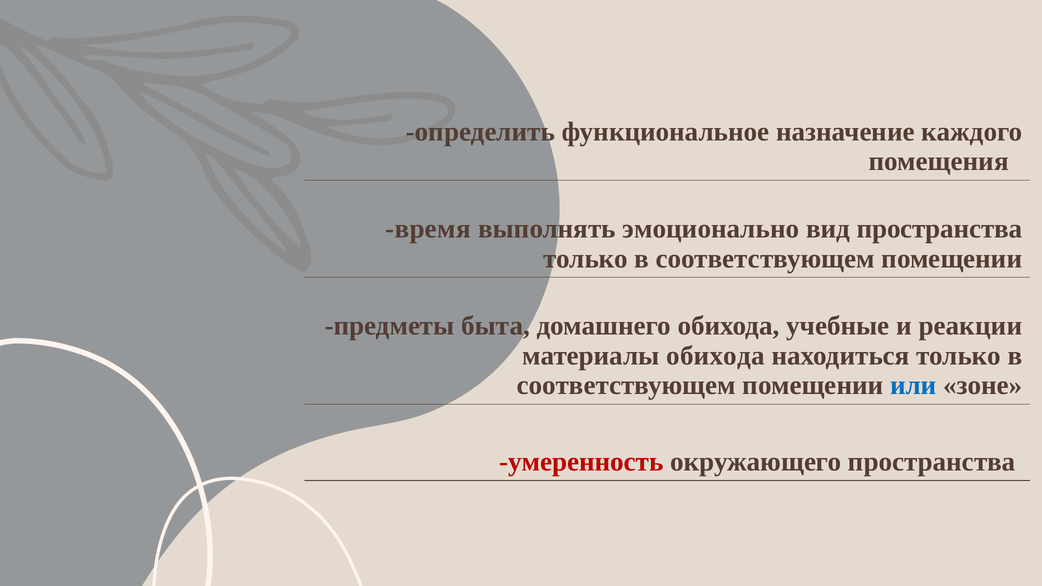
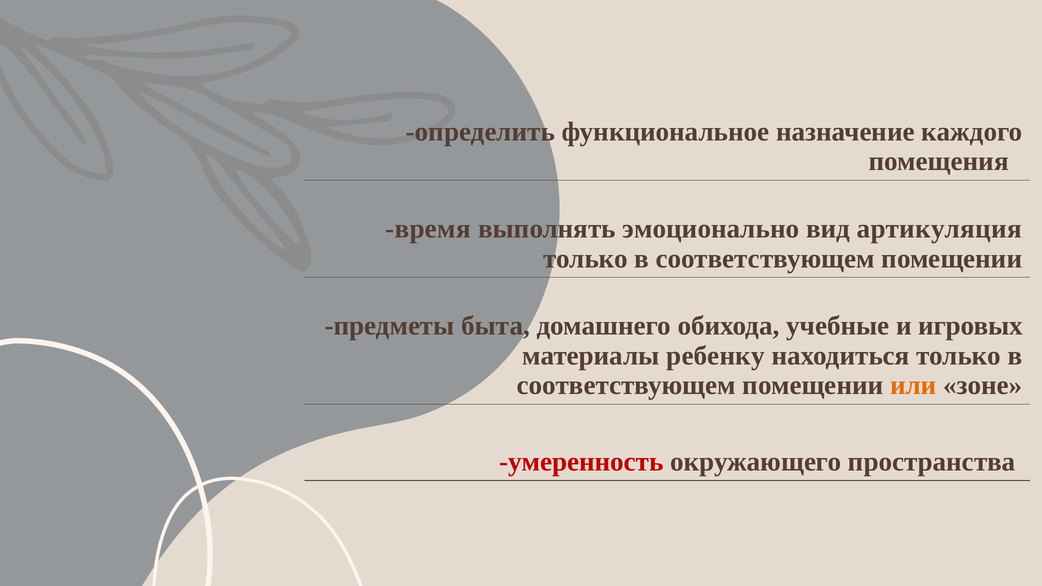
вид пространства: пространства -> артикуляция
реакции: реакции -> игровых
материалы обихода: обихода -> ребенку
или colour: blue -> orange
